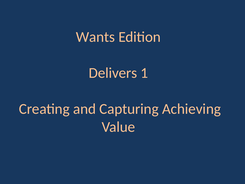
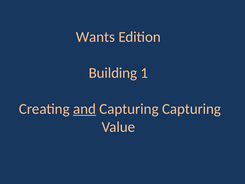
Delivers: Delivers -> Building
and underline: none -> present
Capturing Achieving: Achieving -> Capturing
